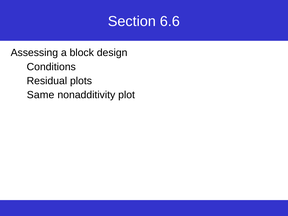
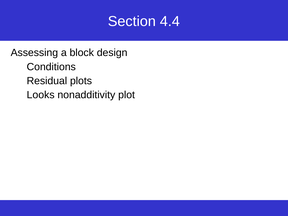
6.6: 6.6 -> 4.4
Same: Same -> Looks
